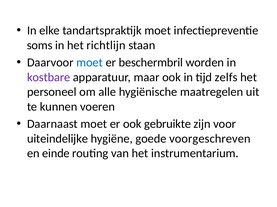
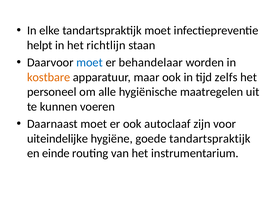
soms: soms -> helpt
beschermbril: beschermbril -> behandelaar
kostbare colour: purple -> orange
gebruikte: gebruikte -> autoclaaf
goede voorgeschreven: voorgeschreven -> tandartspraktijk
